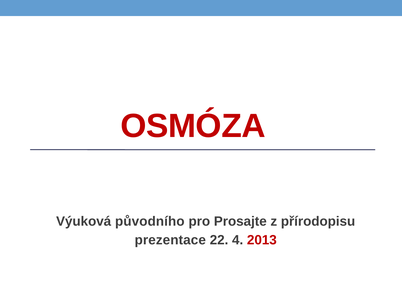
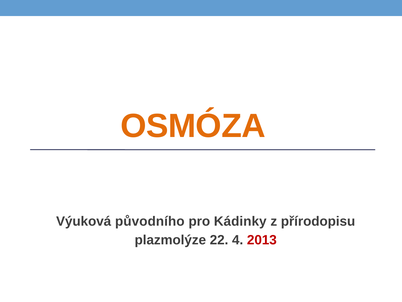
OSMÓZA colour: red -> orange
Prosajte: Prosajte -> Kádinky
prezentace: prezentace -> plazmolýze
